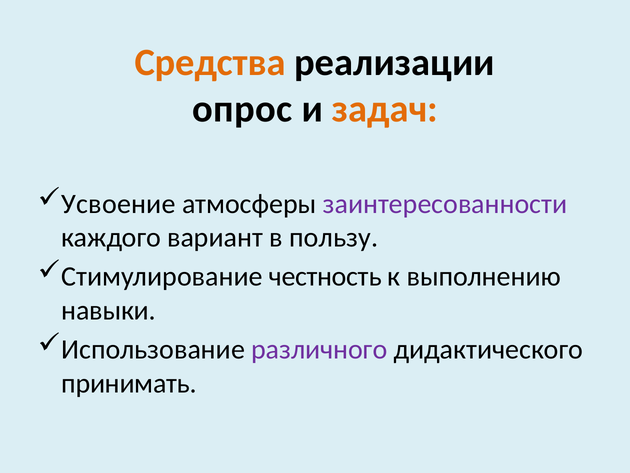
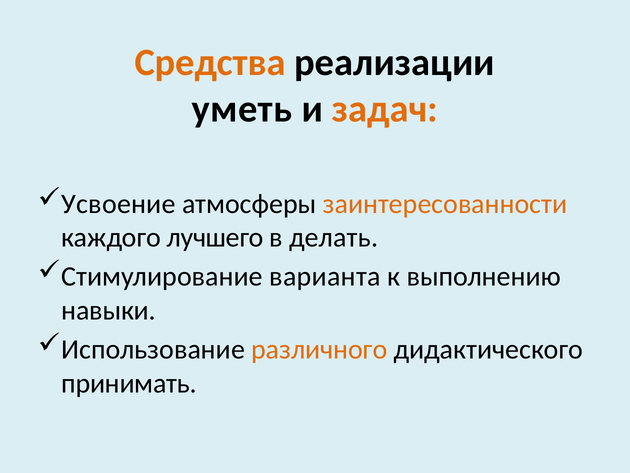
опрос: опрос -> уметь
заинтересованности colour: purple -> orange
вариант: вариант -> лучшего
пользу: пользу -> делать
честность: честность -> варианта
различного colour: purple -> orange
